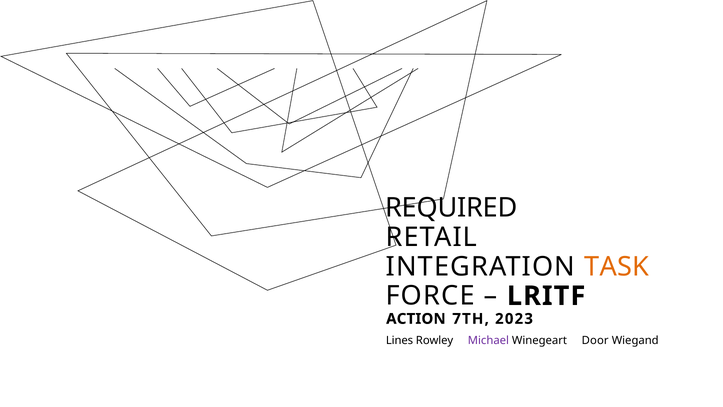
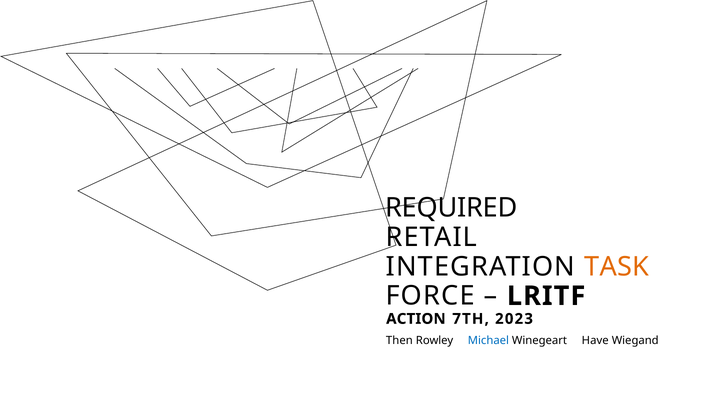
Lines: Lines -> Then
Michael colour: purple -> blue
Door: Door -> Have
